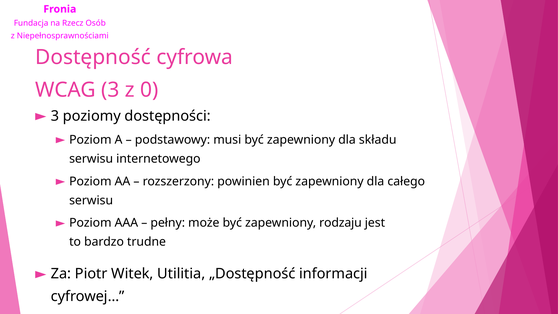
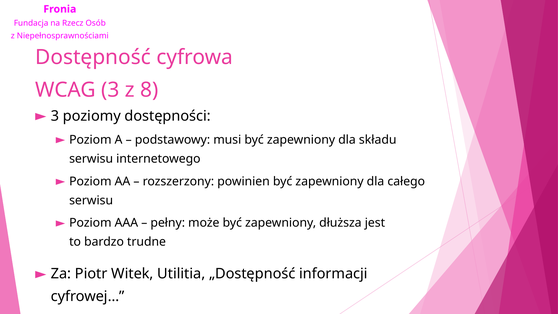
0: 0 -> 8
rodzaju: rodzaju -> dłuższa
